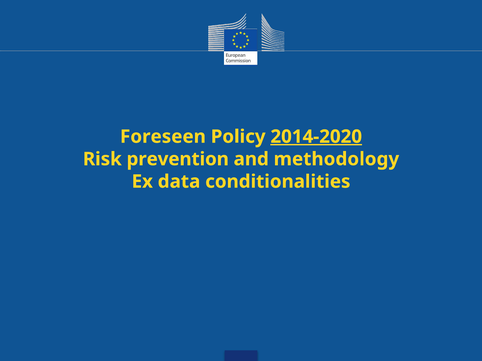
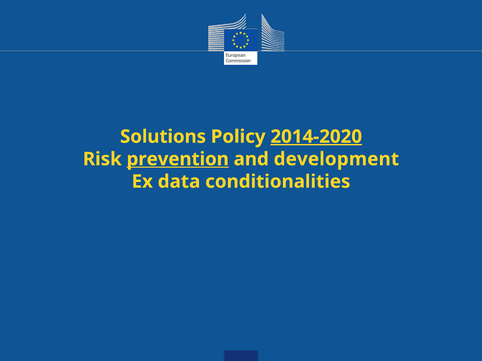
Foreseen: Foreseen -> Solutions
prevention underline: none -> present
methodology: methodology -> development
